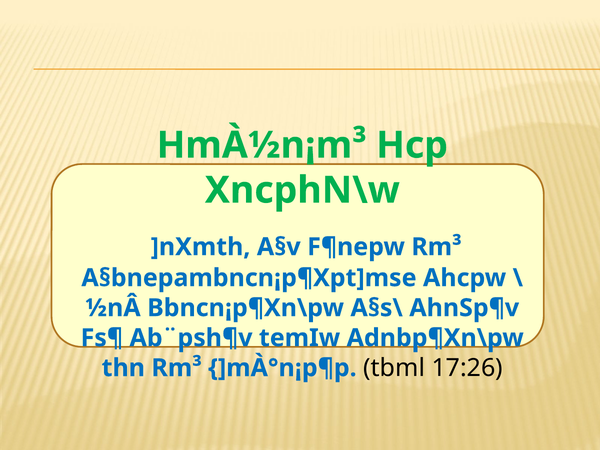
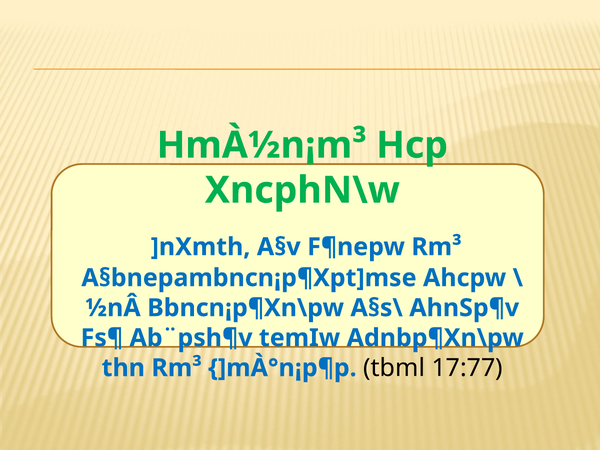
17:26: 17:26 -> 17:77
